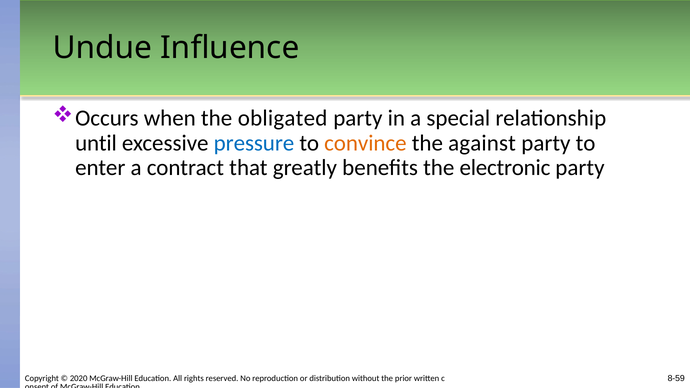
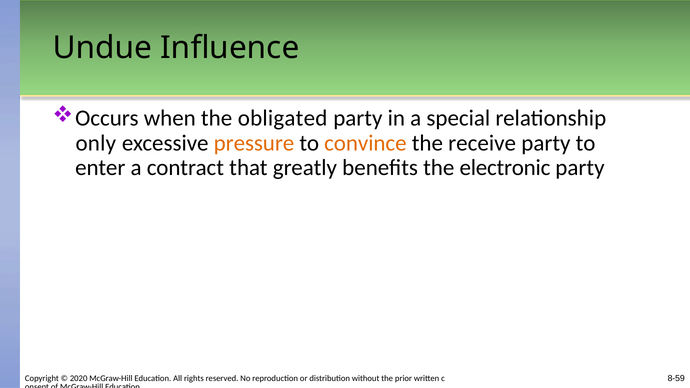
until: until -> only
pressure colour: blue -> orange
against: against -> receive
